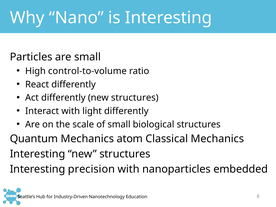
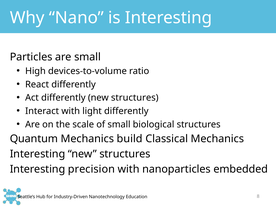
control-to-volume: control-to-volume -> devices-to-volume
atom: atom -> build
